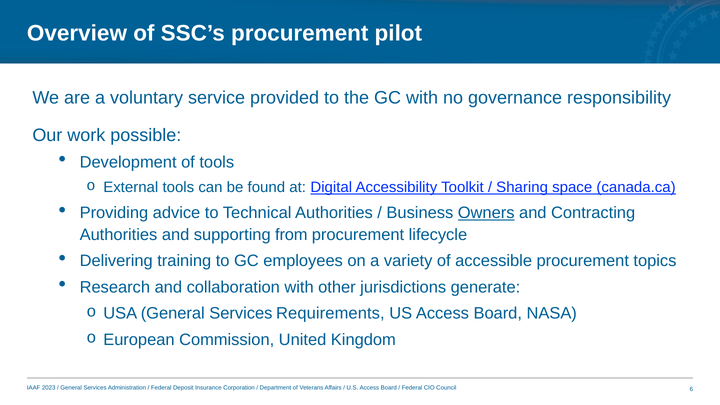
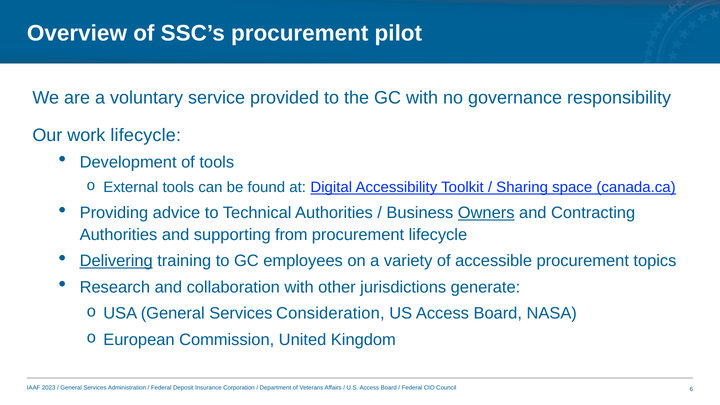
work possible: possible -> lifecycle
Delivering underline: none -> present
Requirements: Requirements -> Consideration
